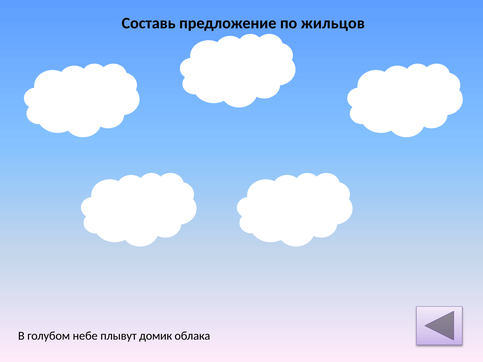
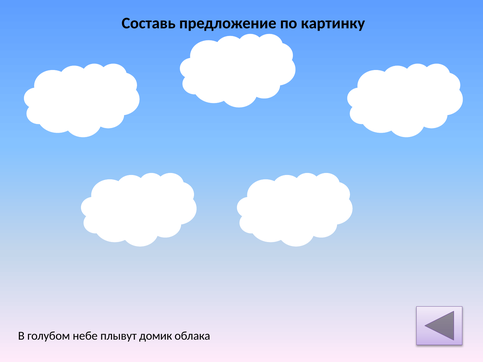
жильцов: жильцов -> картинку
